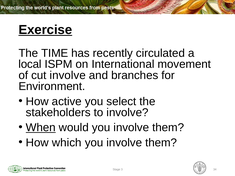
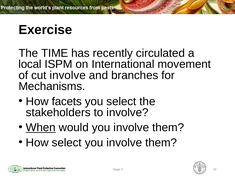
Exercise underline: present -> none
Environment: Environment -> Mechanisms
active: active -> facets
How which: which -> select
